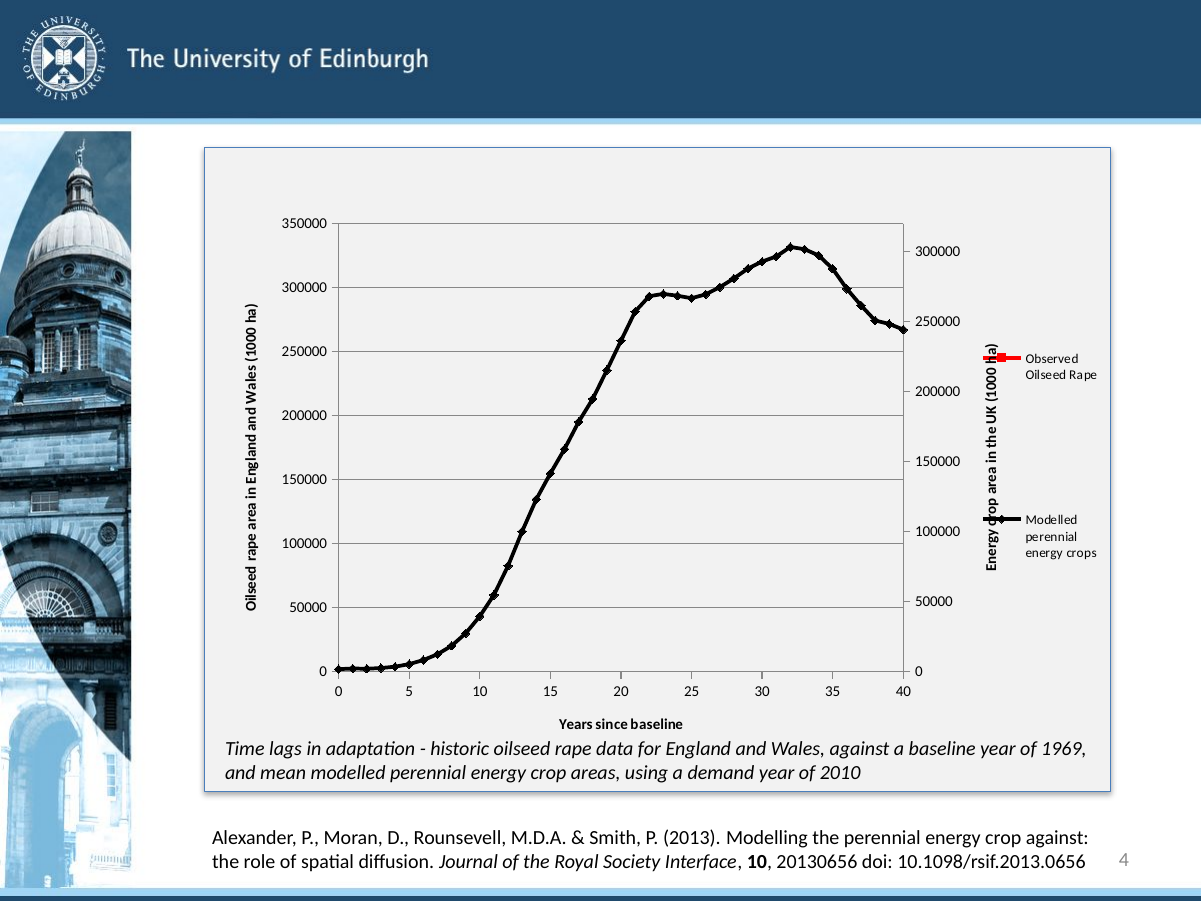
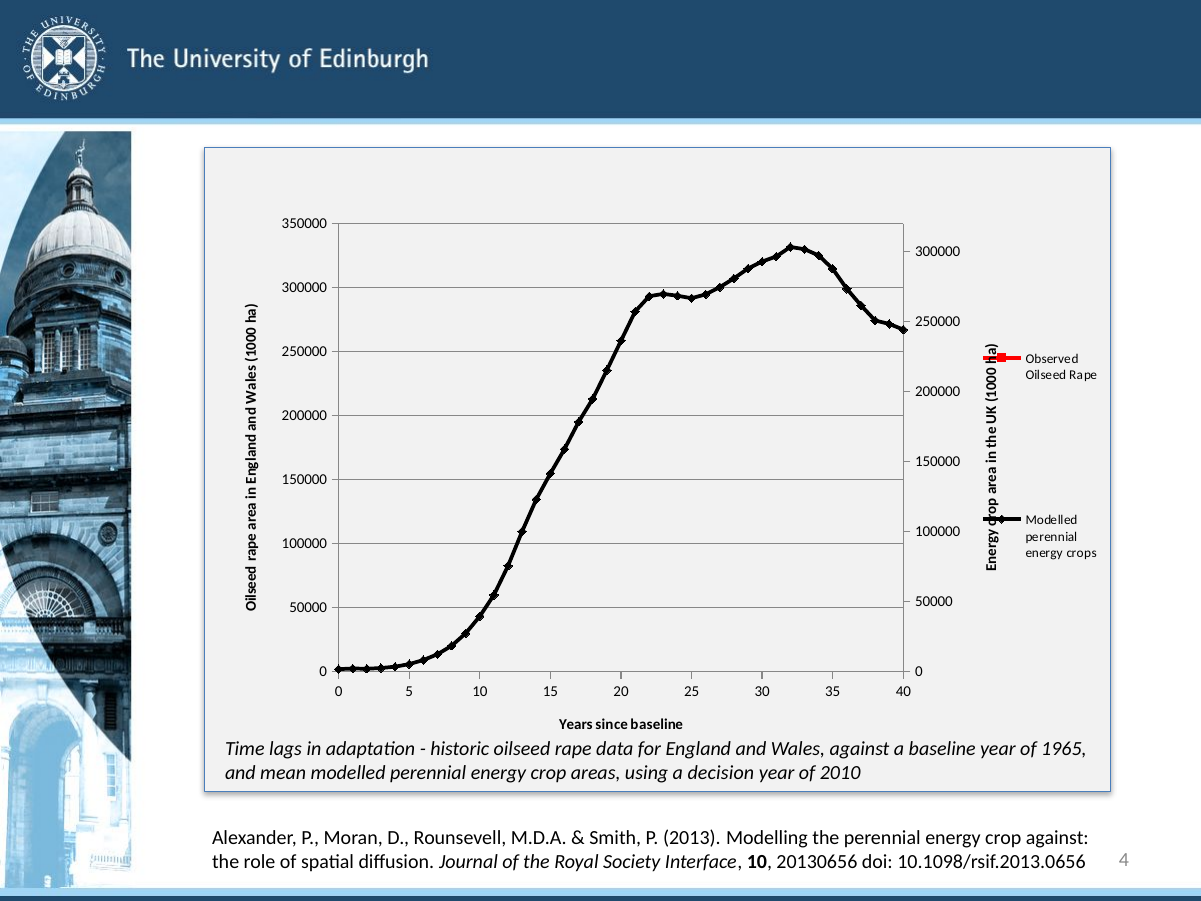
1969: 1969 -> 1965
demand: demand -> decision
